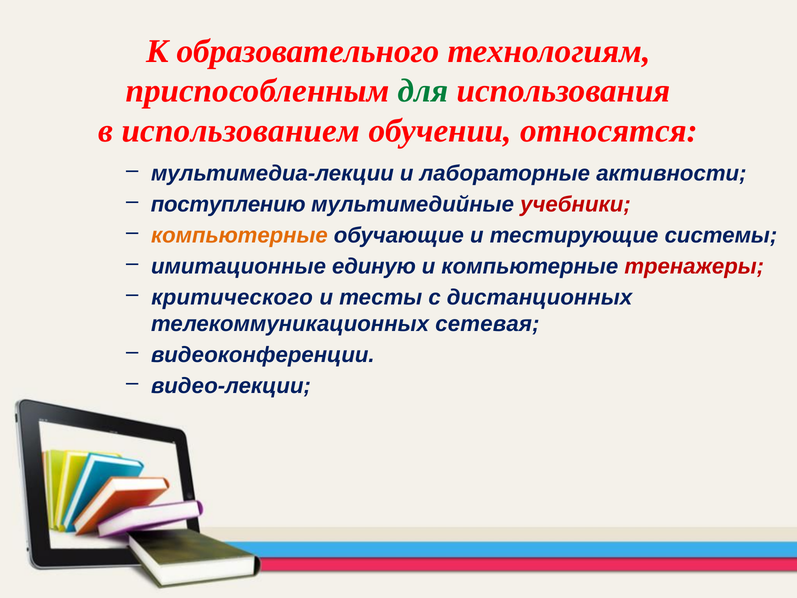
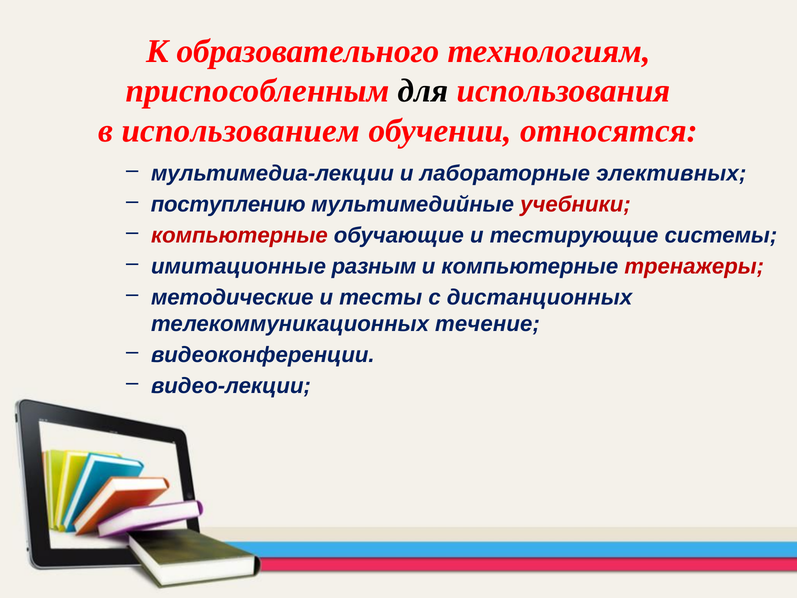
для colour: green -> black
активности: активности -> элективных
компьютерные at (239, 235) colour: orange -> red
единую: единую -> разным
критического: критического -> методические
сетевая: сетевая -> течение
